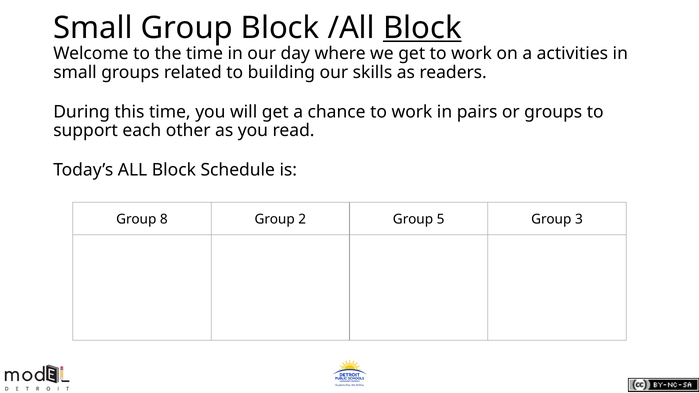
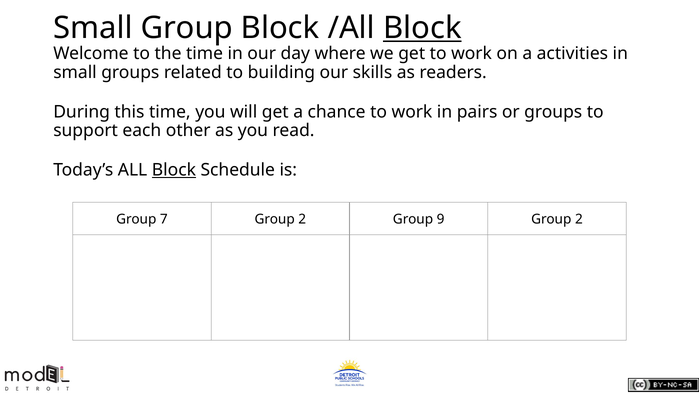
Block at (174, 170) underline: none -> present
8: 8 -> 7
5: 5 -> 9
3 at (579, 219): 3 -> 2
